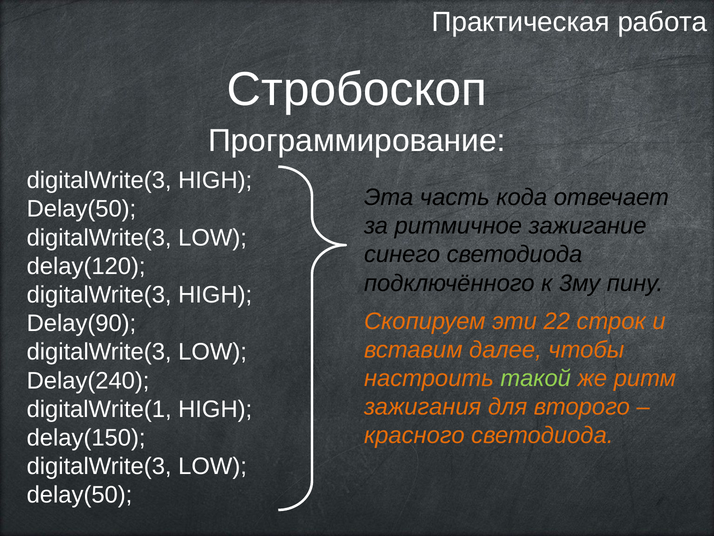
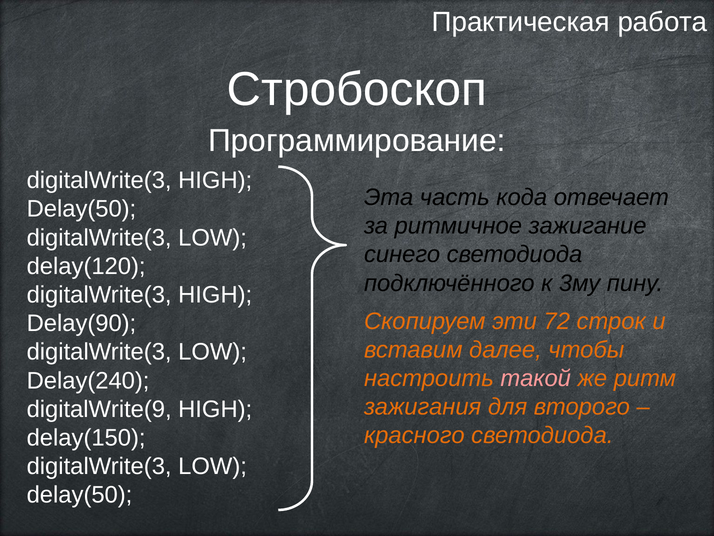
22: 22 -> 72
такой colour: light green -> pink
digitalWrite(1: digitalWrite(1 -> digitalWrite(9
